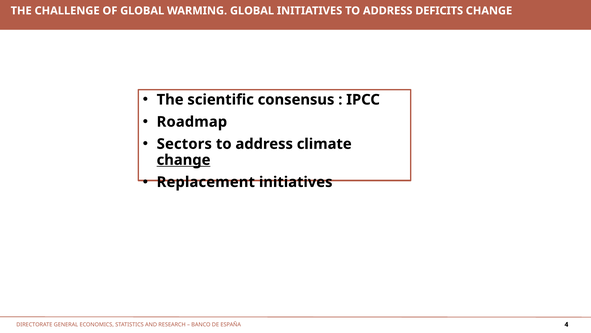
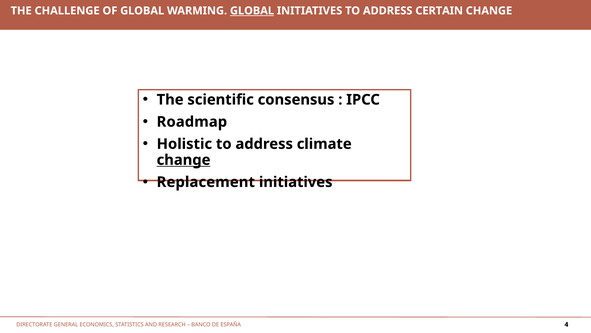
GLOBAL at (252, 11) underline: none -> present
DEFICITS: DEFICITS -> CERTAIN
Sectors: Sectors -> Holistic
